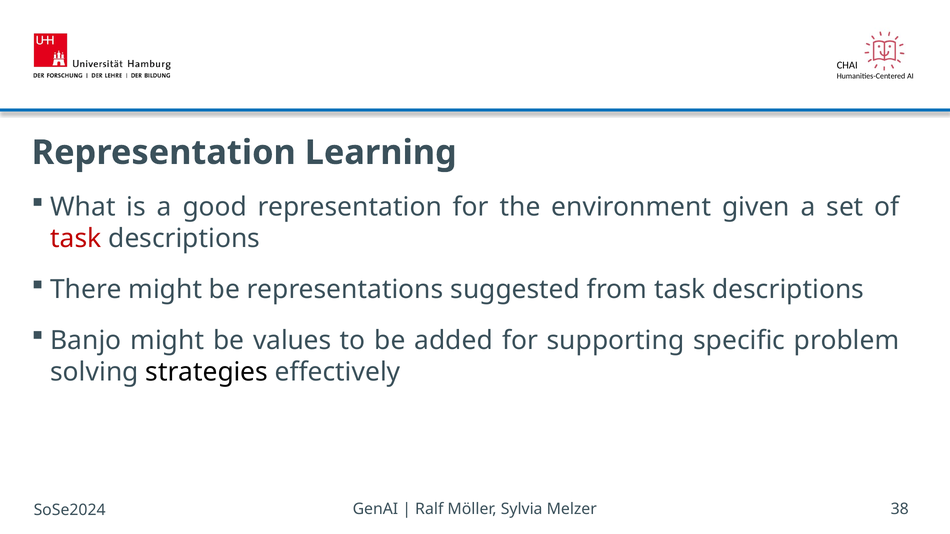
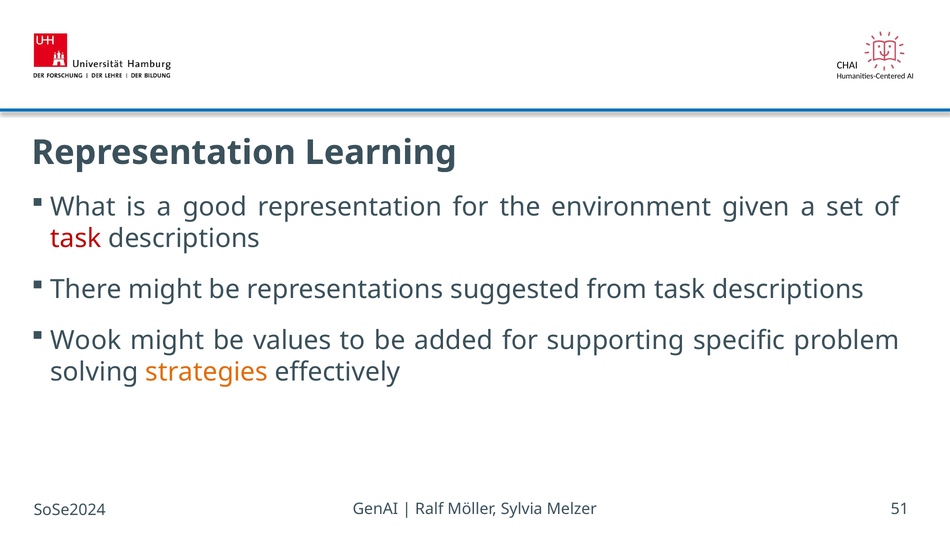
Banjo: Banjo -> Wook
strategies colour: black -> orange
38: 38 -> 51
